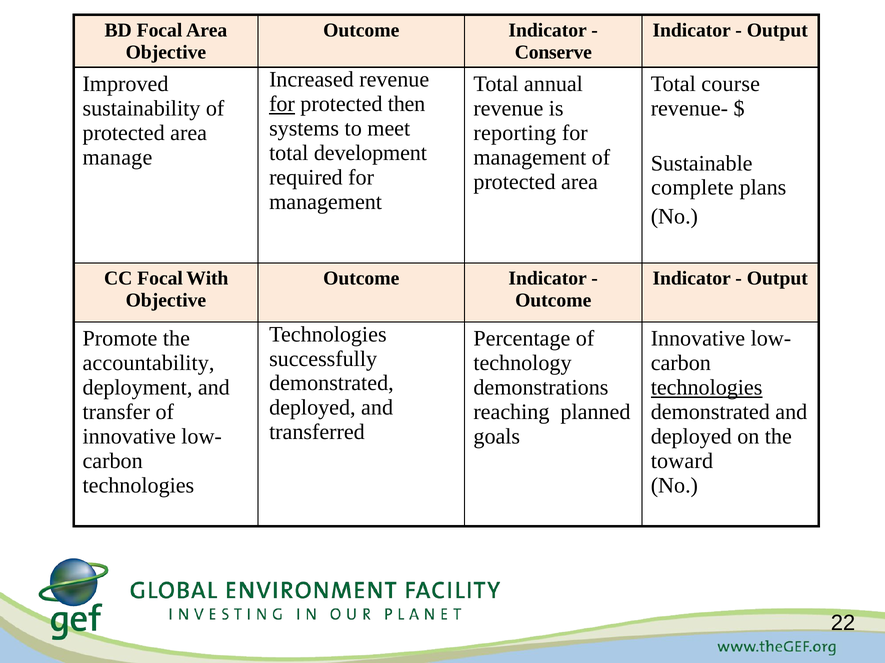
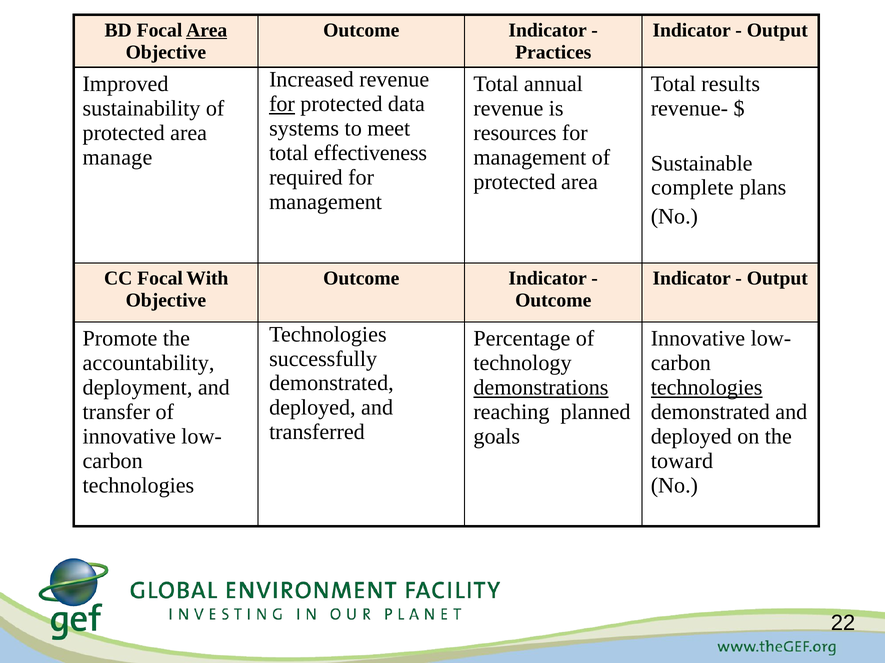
Area at (207, 30) underline: none -> present
Conserve: Conserve -> Practices
course: course -> results
then: then -> data
reporting: reporting -> resources
development: development -> effectiveness
demonstrations underline: none -> present
